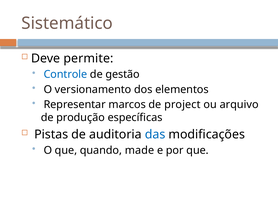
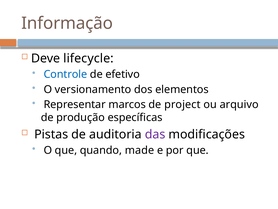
Sistemático: Sistemático -> Informação
permite: permite -> lifecycle
gestão: gestão -> efetivo
das colour: blue -> purple
